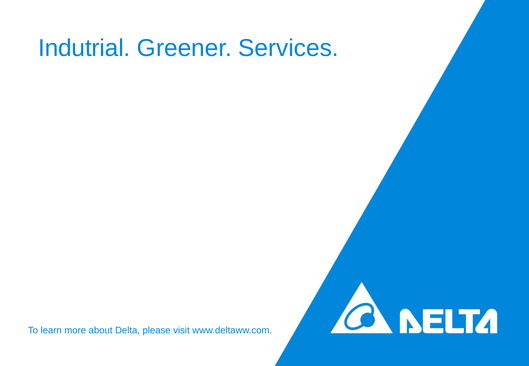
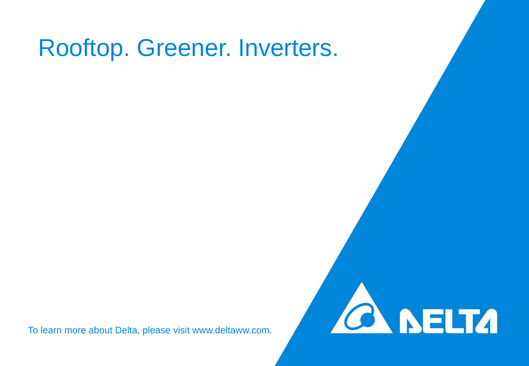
Indutrial: Indutrial -> Rooftop
Services: Services -> Inverters
